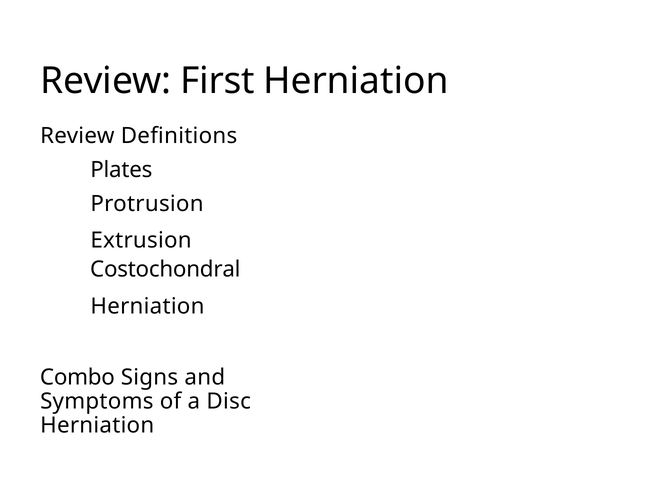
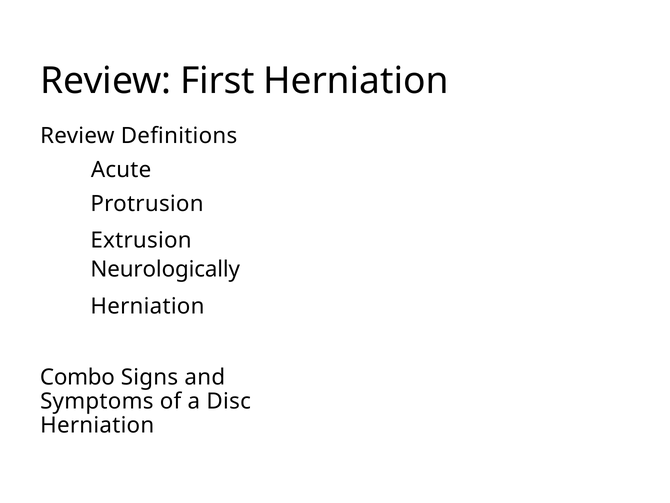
Plates: Plates -> Acute
Costochondral: Costochondral -> Neurologically
